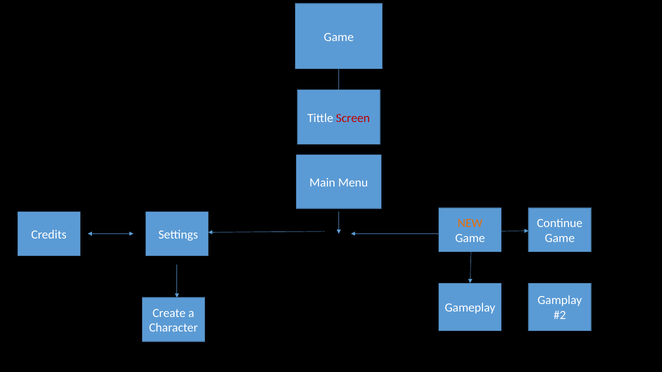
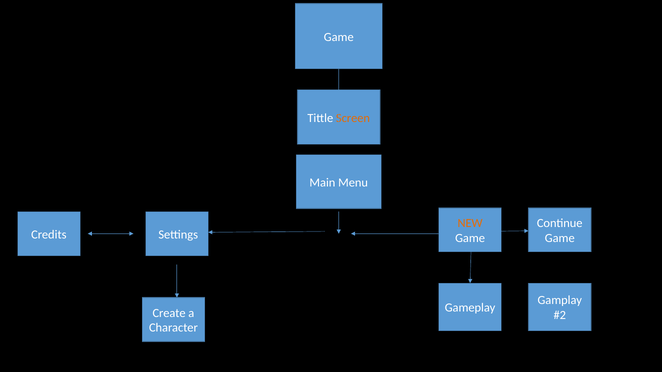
Screen colour: red -> orange
